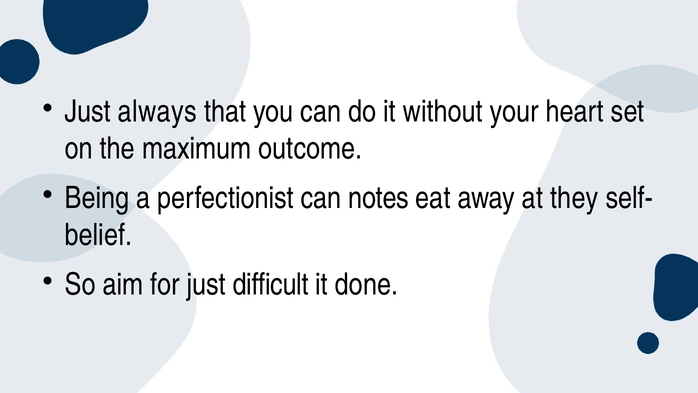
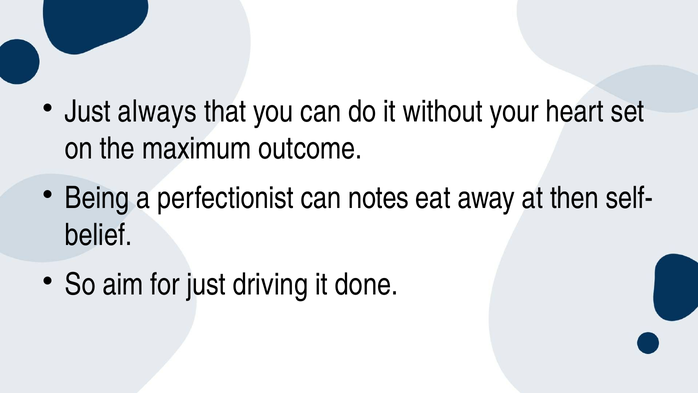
they: they -> then
difficult: difficult -> driving
